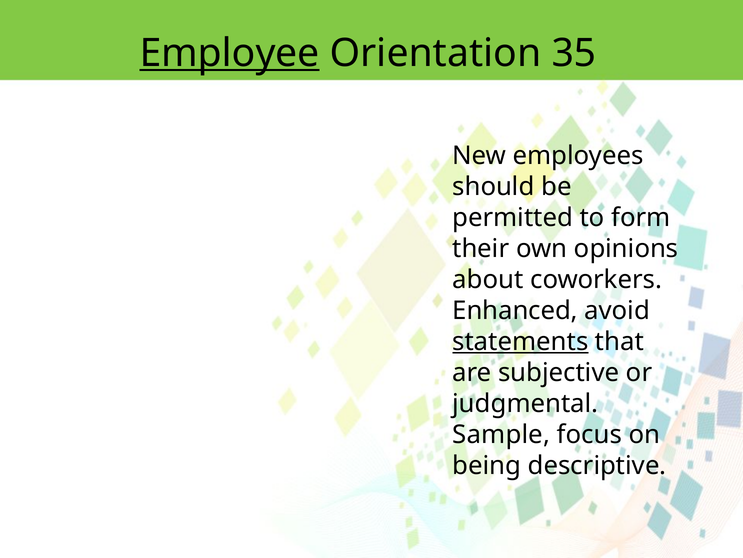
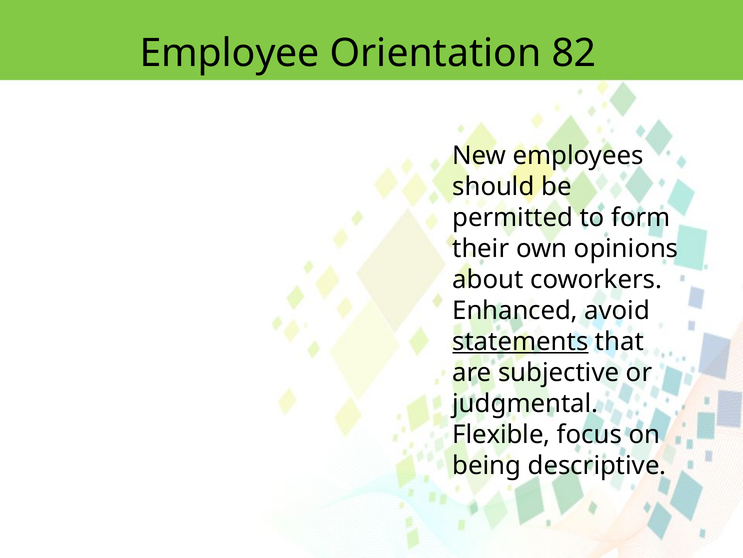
Employee underline: present -> none
35: 35 -> 82
Sample: Sample -> Flexible
